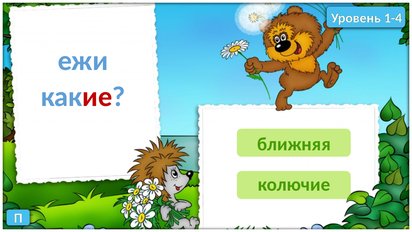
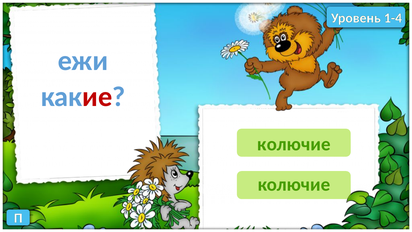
ближняя at (294, 144): ближняя -> колючие
